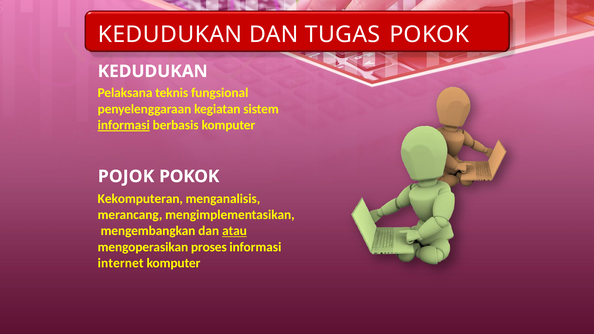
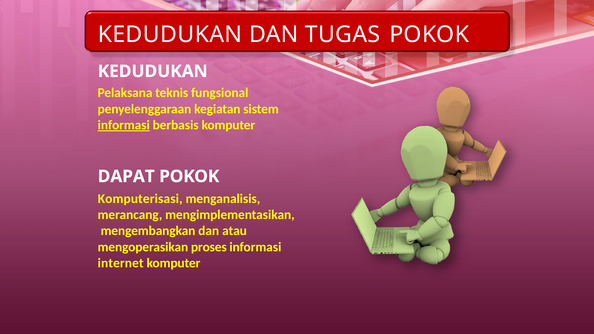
POJOK: POJOK -> DAPAT
Kekomputeran: Kekomputeran -> Komputerisasi
atau underline: present -> none
